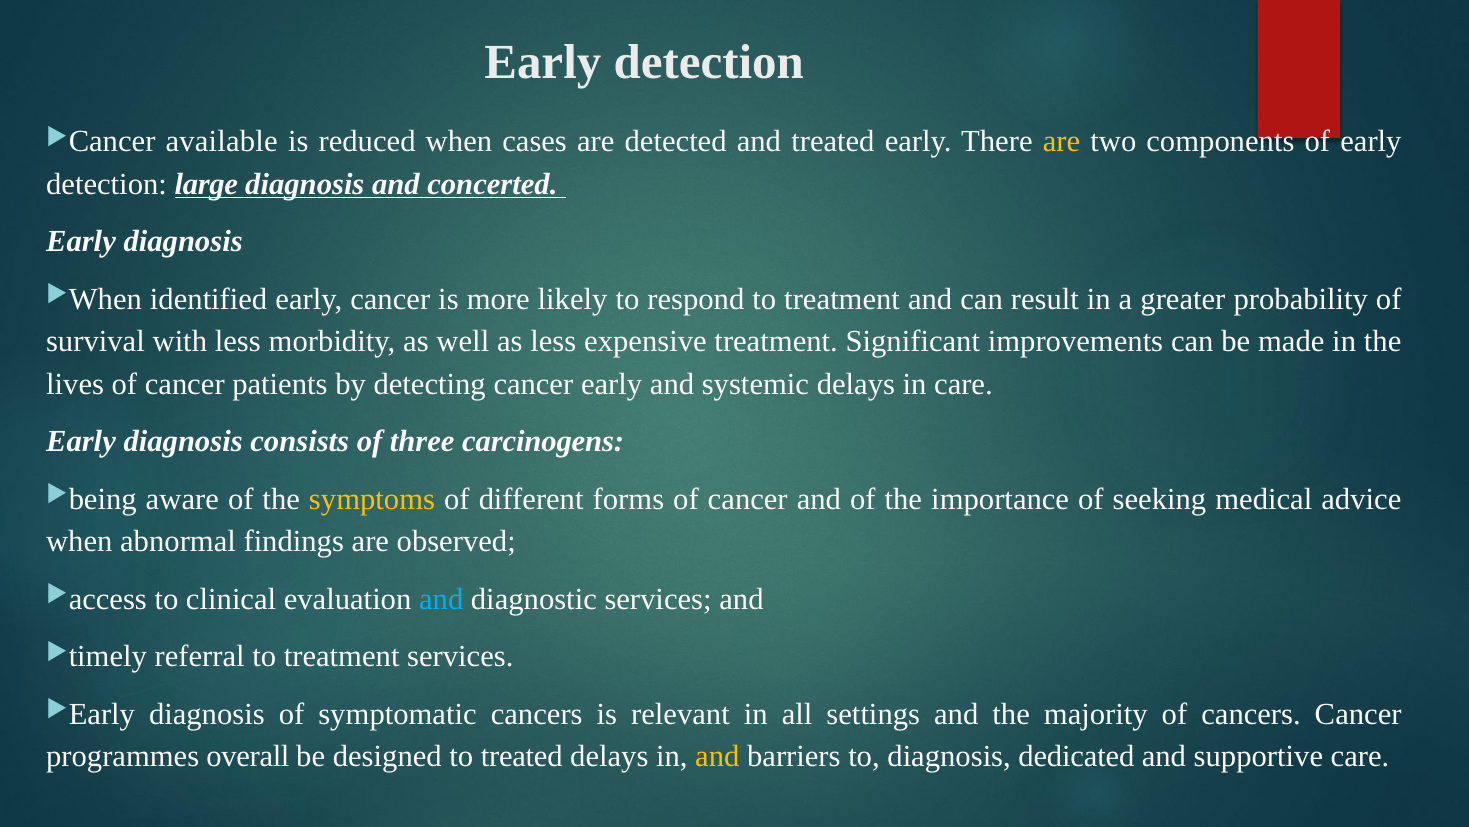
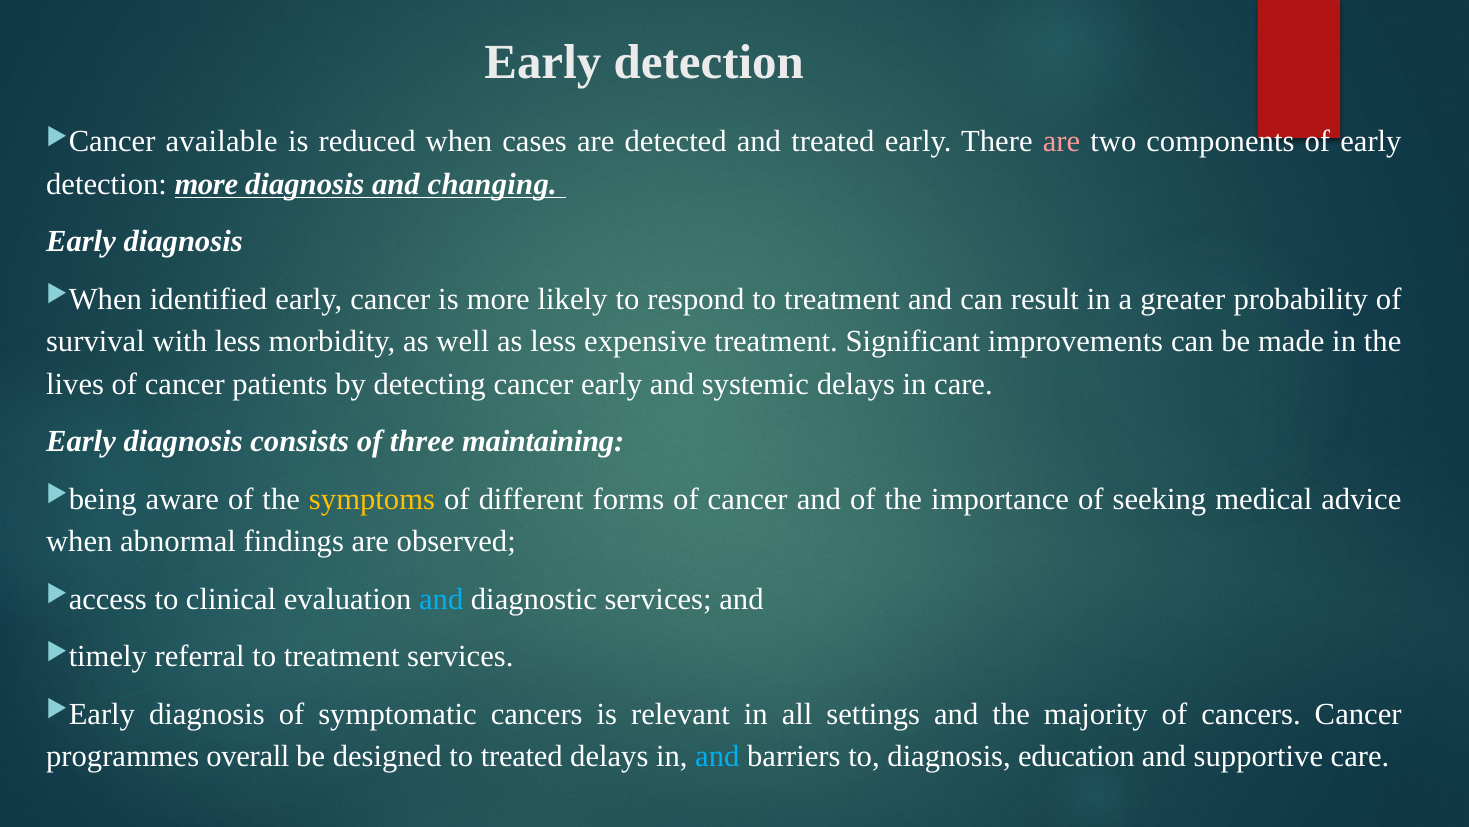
are at (1061, 142) colour: yellow -> pink
detection large: large -> more
concerted: concerted -> changing
carcinogens: carcinogens -> maintaining
and at (717, 756) colour: yellow -> light blue
dedicated: dedicated -> education
